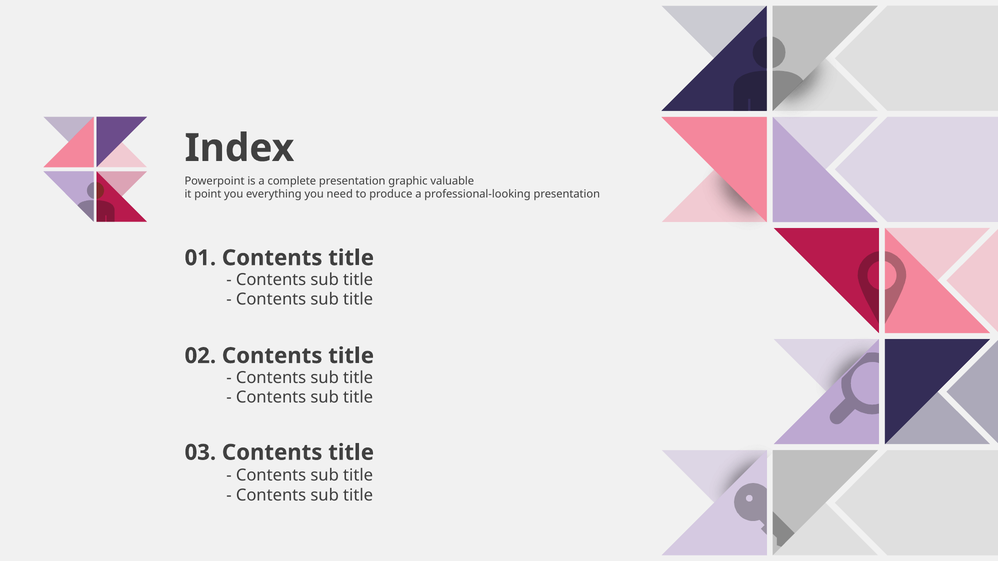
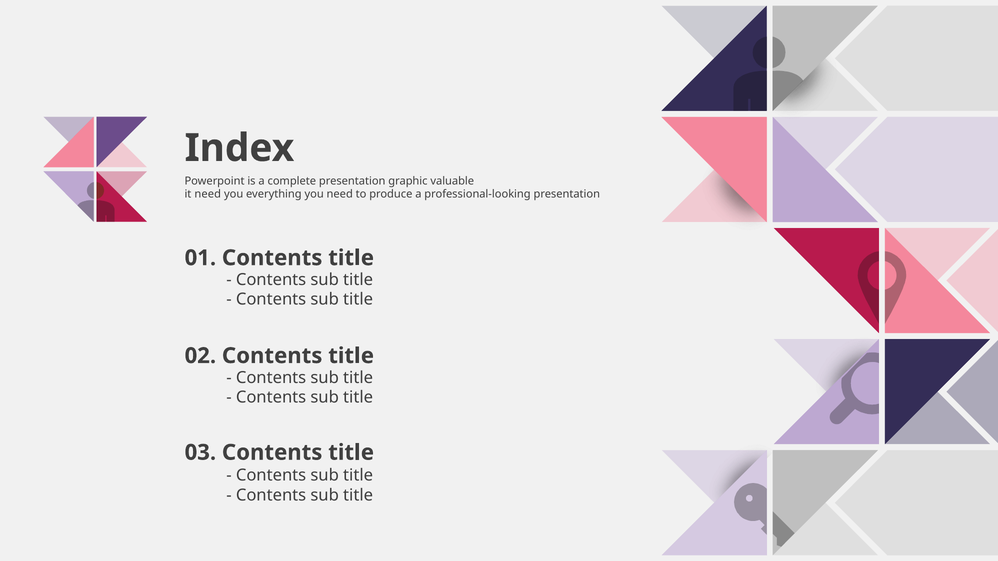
it point: point -> need
